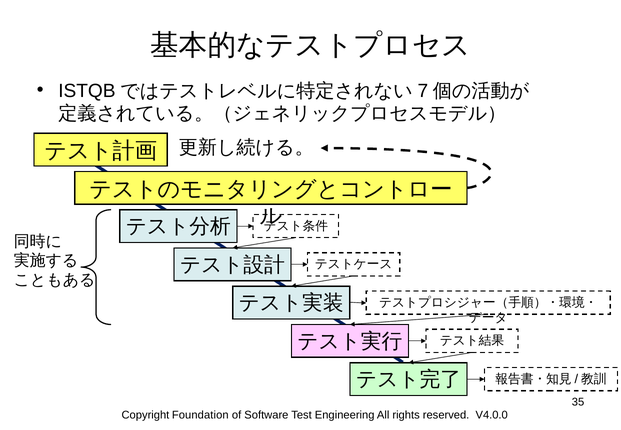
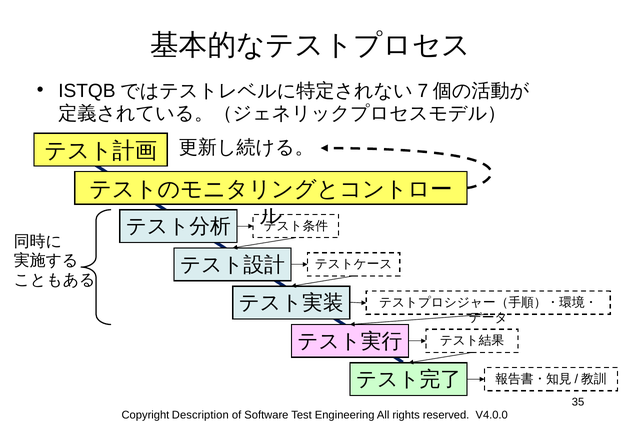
Foundation: Foundation -> Description
